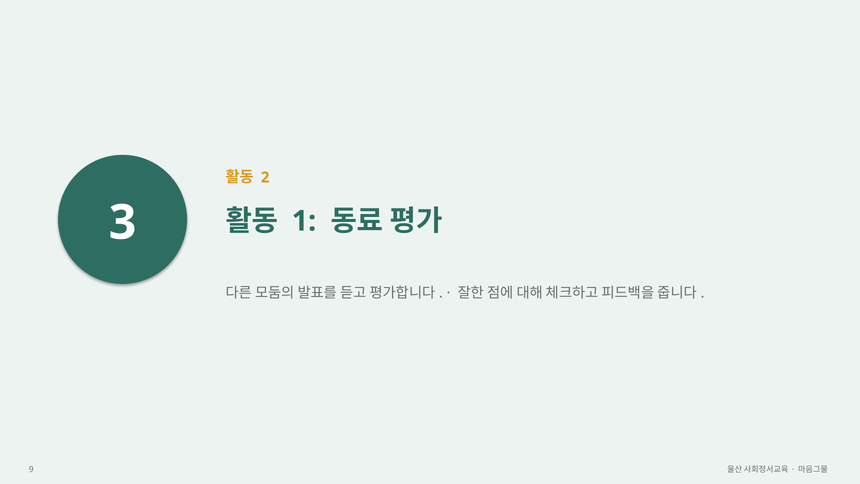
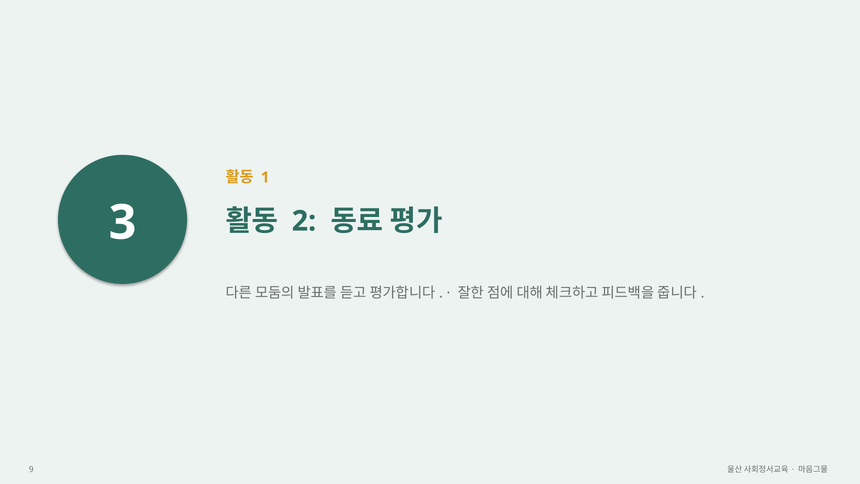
2: 2 -> 1
1: 1 -> 2
